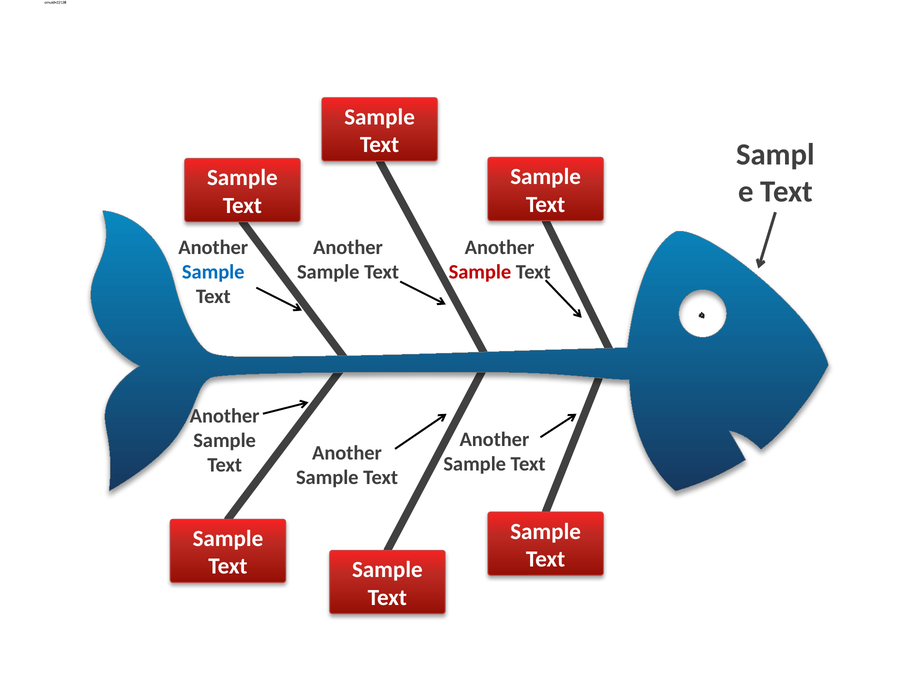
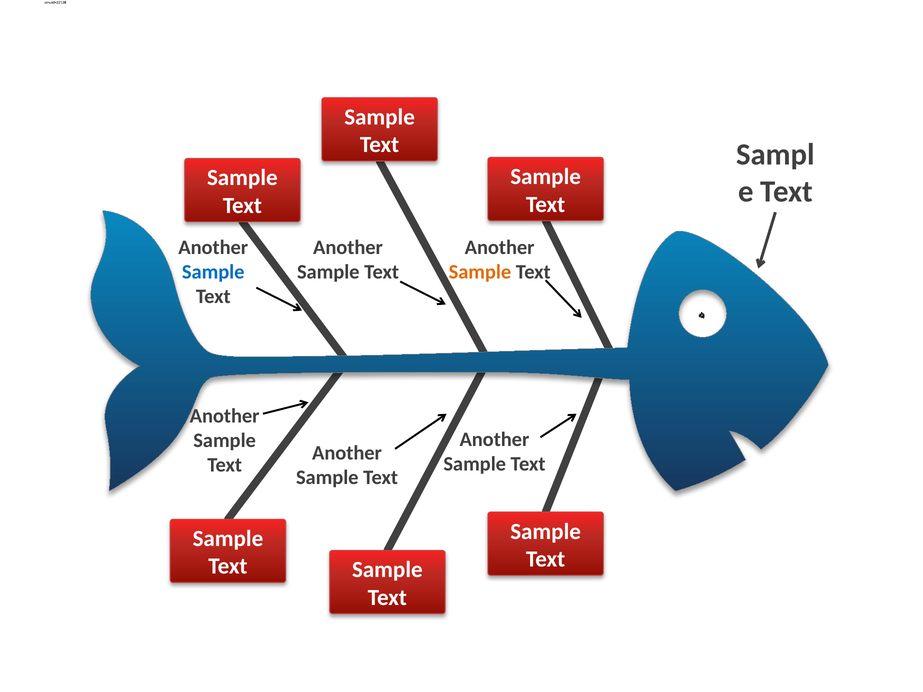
Sample at (480, 272) colour: red -> orange
